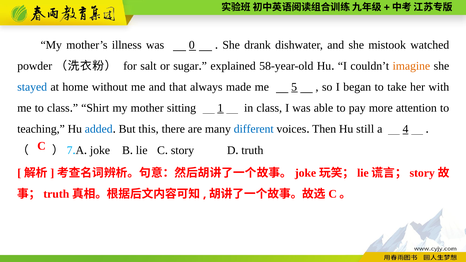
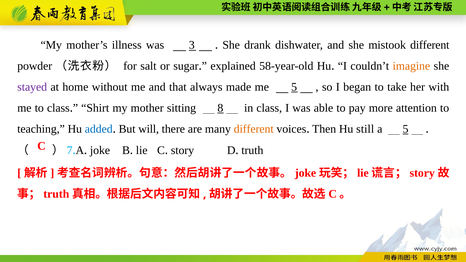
0: 0 -> 3
mistook watched: watched -> different
stayed colour: blue -> purple
1: 1 -> 8
this: this -> will
different at (254, 129) colour: blue -> orange
a 4: 4 -> 5
